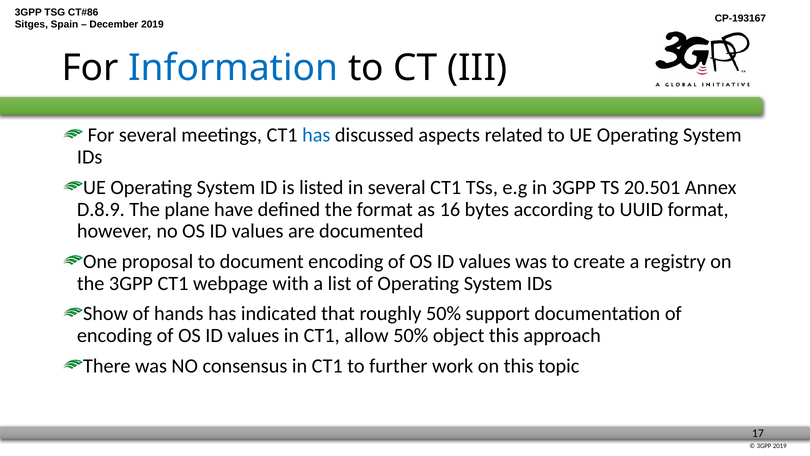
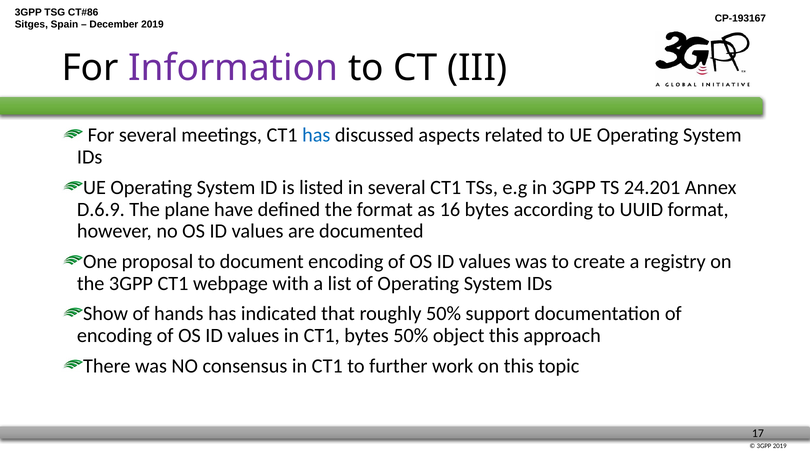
Information colour: blue -> purple
20.501: 20.501 -> 24.201
D.8.9: D.8.9 -> D.6.9
CT1 allow: allow -> bytes
